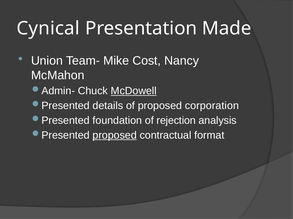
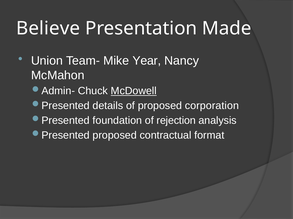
Cynical: Cynical -> Believe
Cost: Cost -> Year
proposed at (115, 136) underline: present -> none
